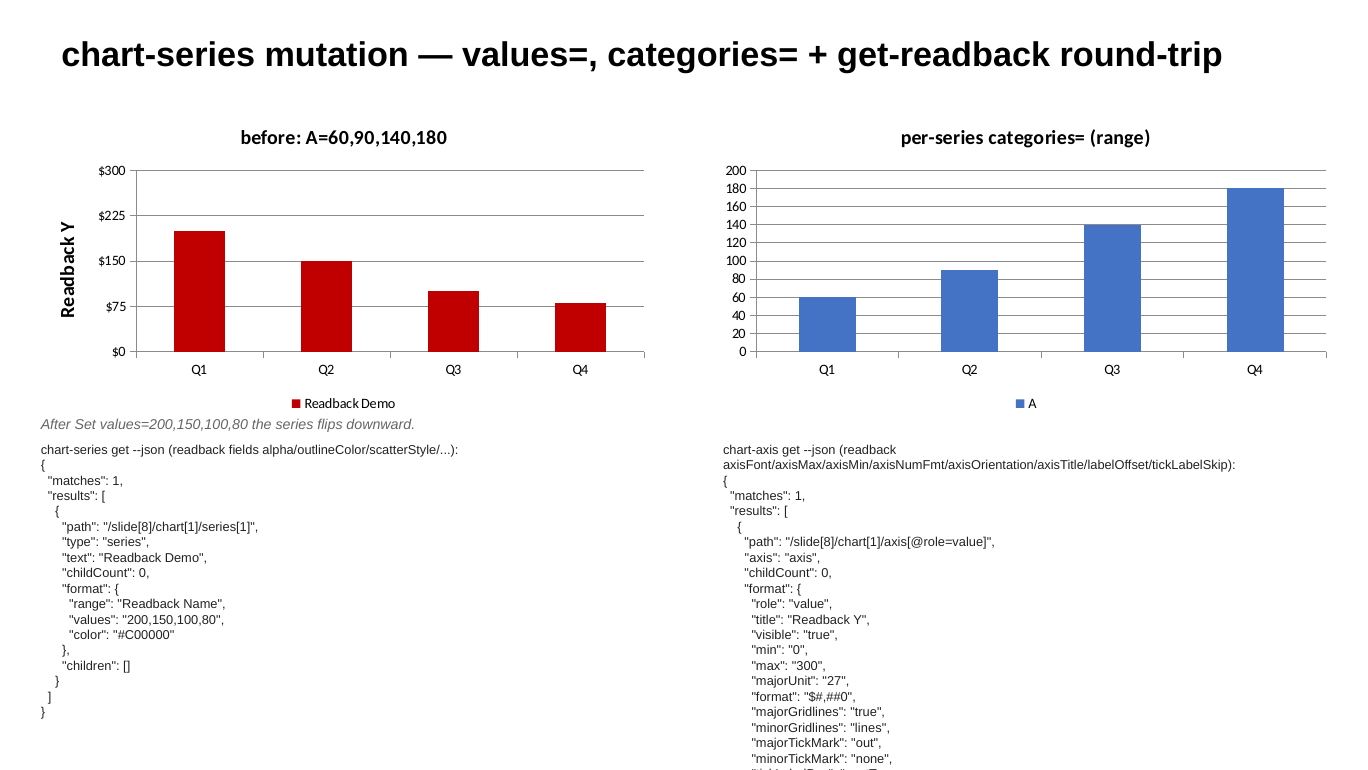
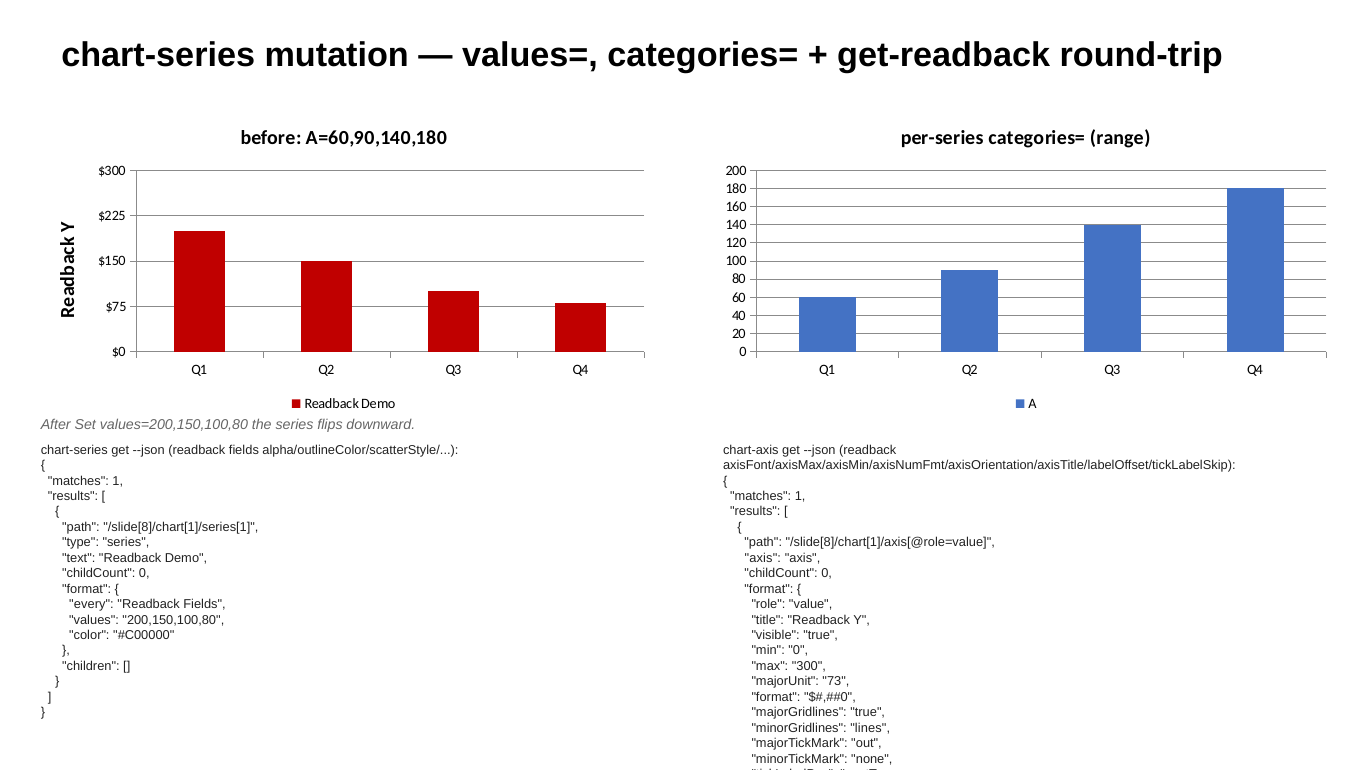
range at (92, 604): range -> every
Name at (205, 604): Name -> Fields
27: 27 -> 73
